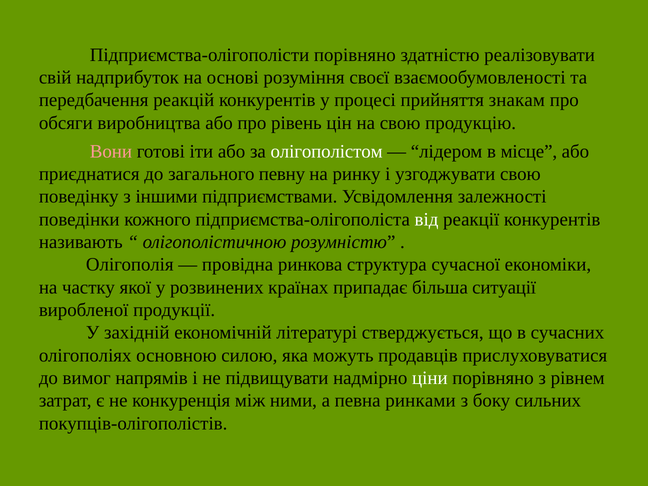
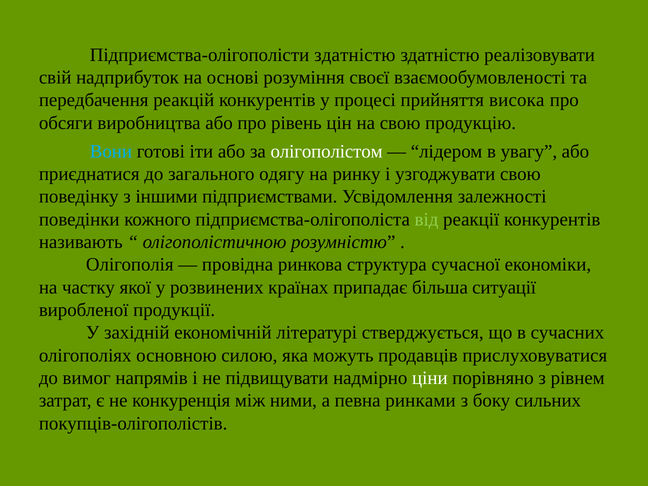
Підприємства-олігополісти порівняно: порівняно -> здатністю
знакам: знакам -> висока
Вони colour: pink -> light blue
місце: місце -> увагу
певну: певну -> одягу
від colour: white -> light green
